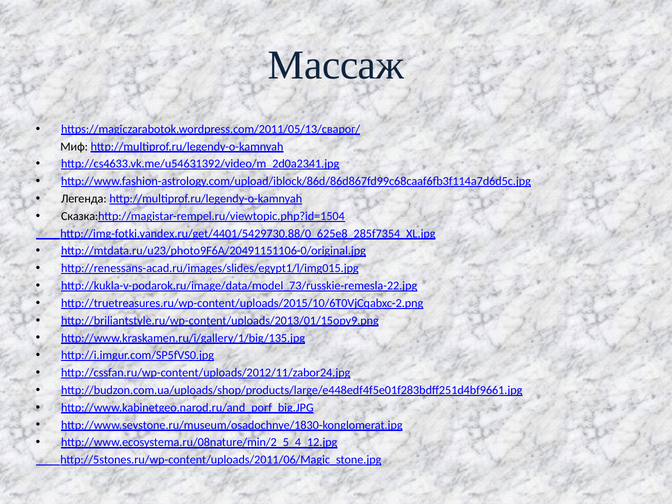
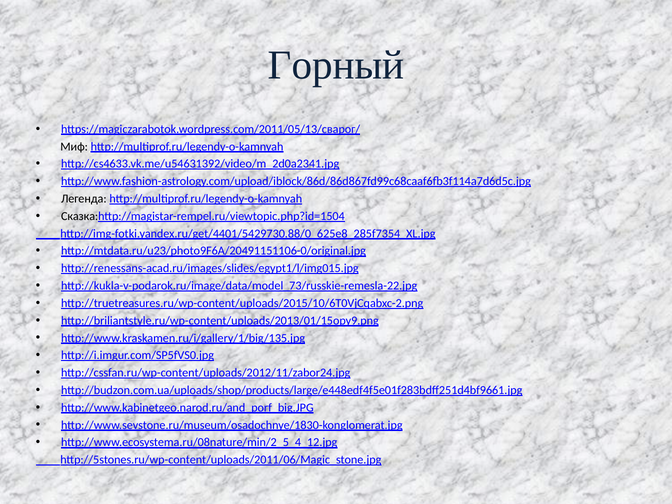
Массаж: Массаж -> Горный
